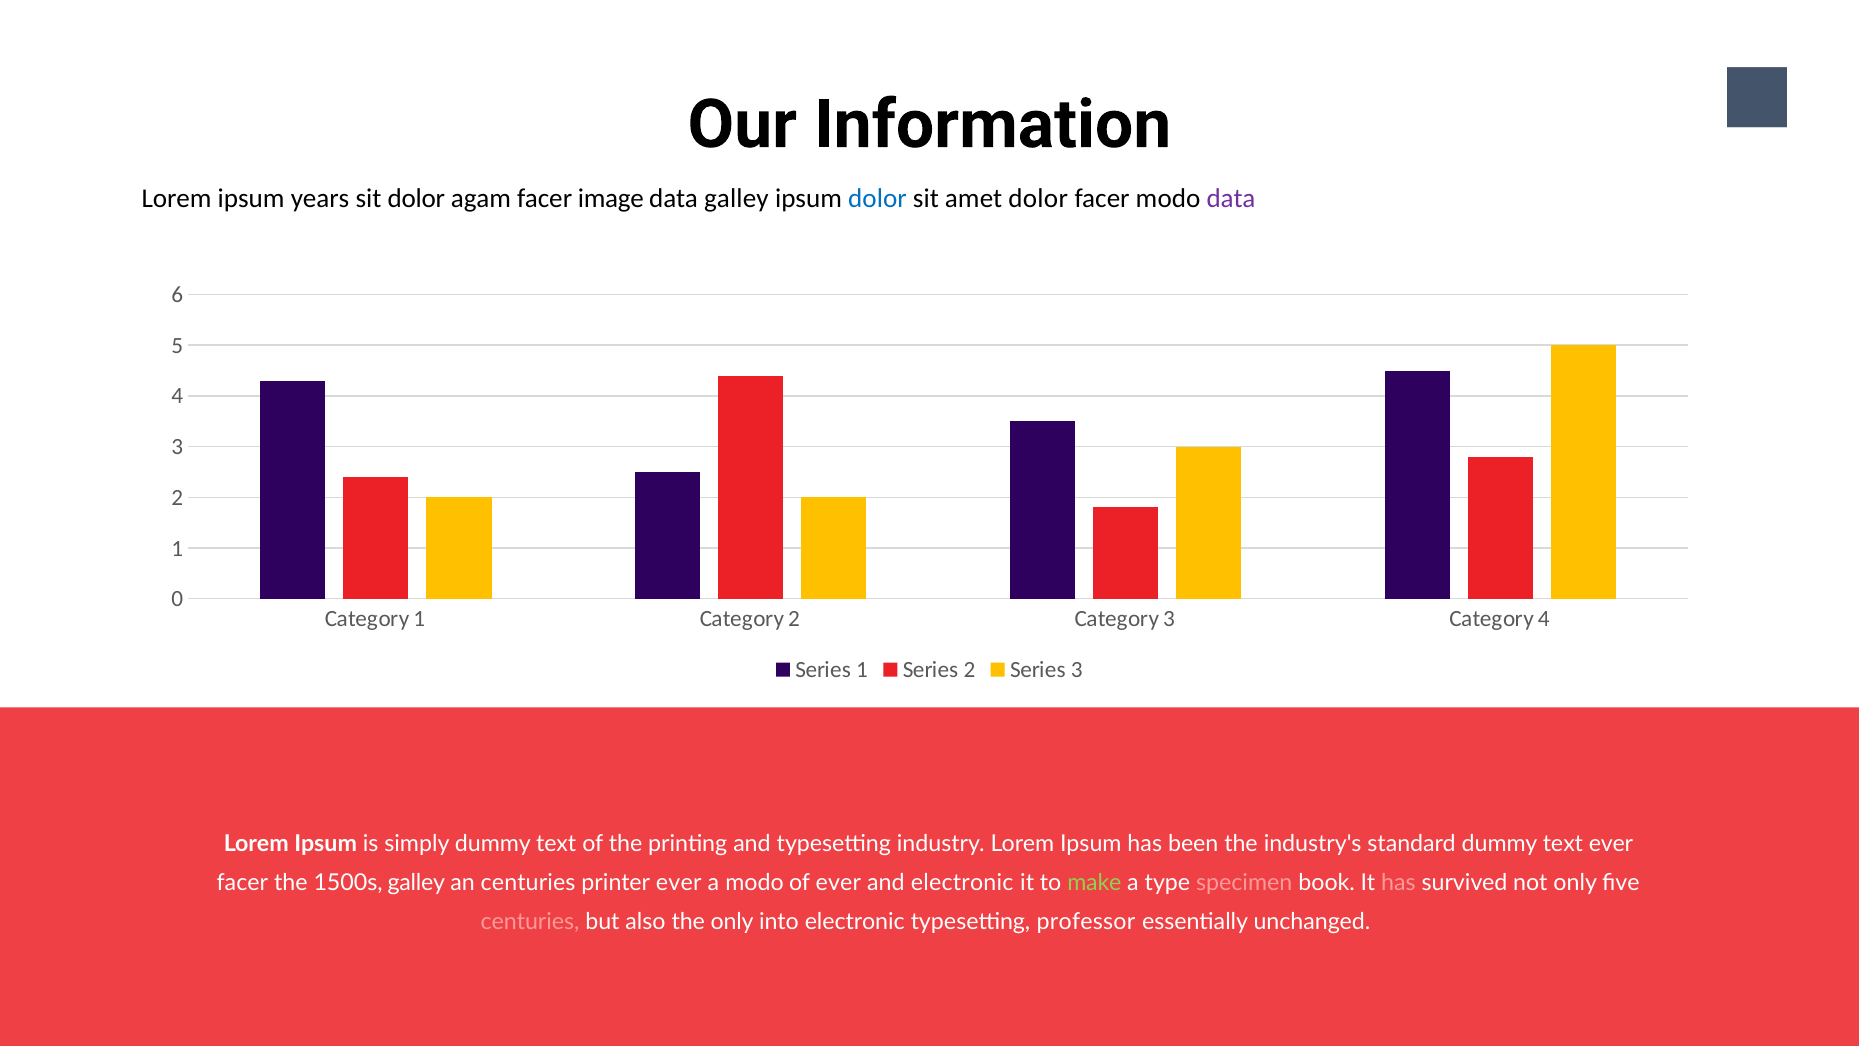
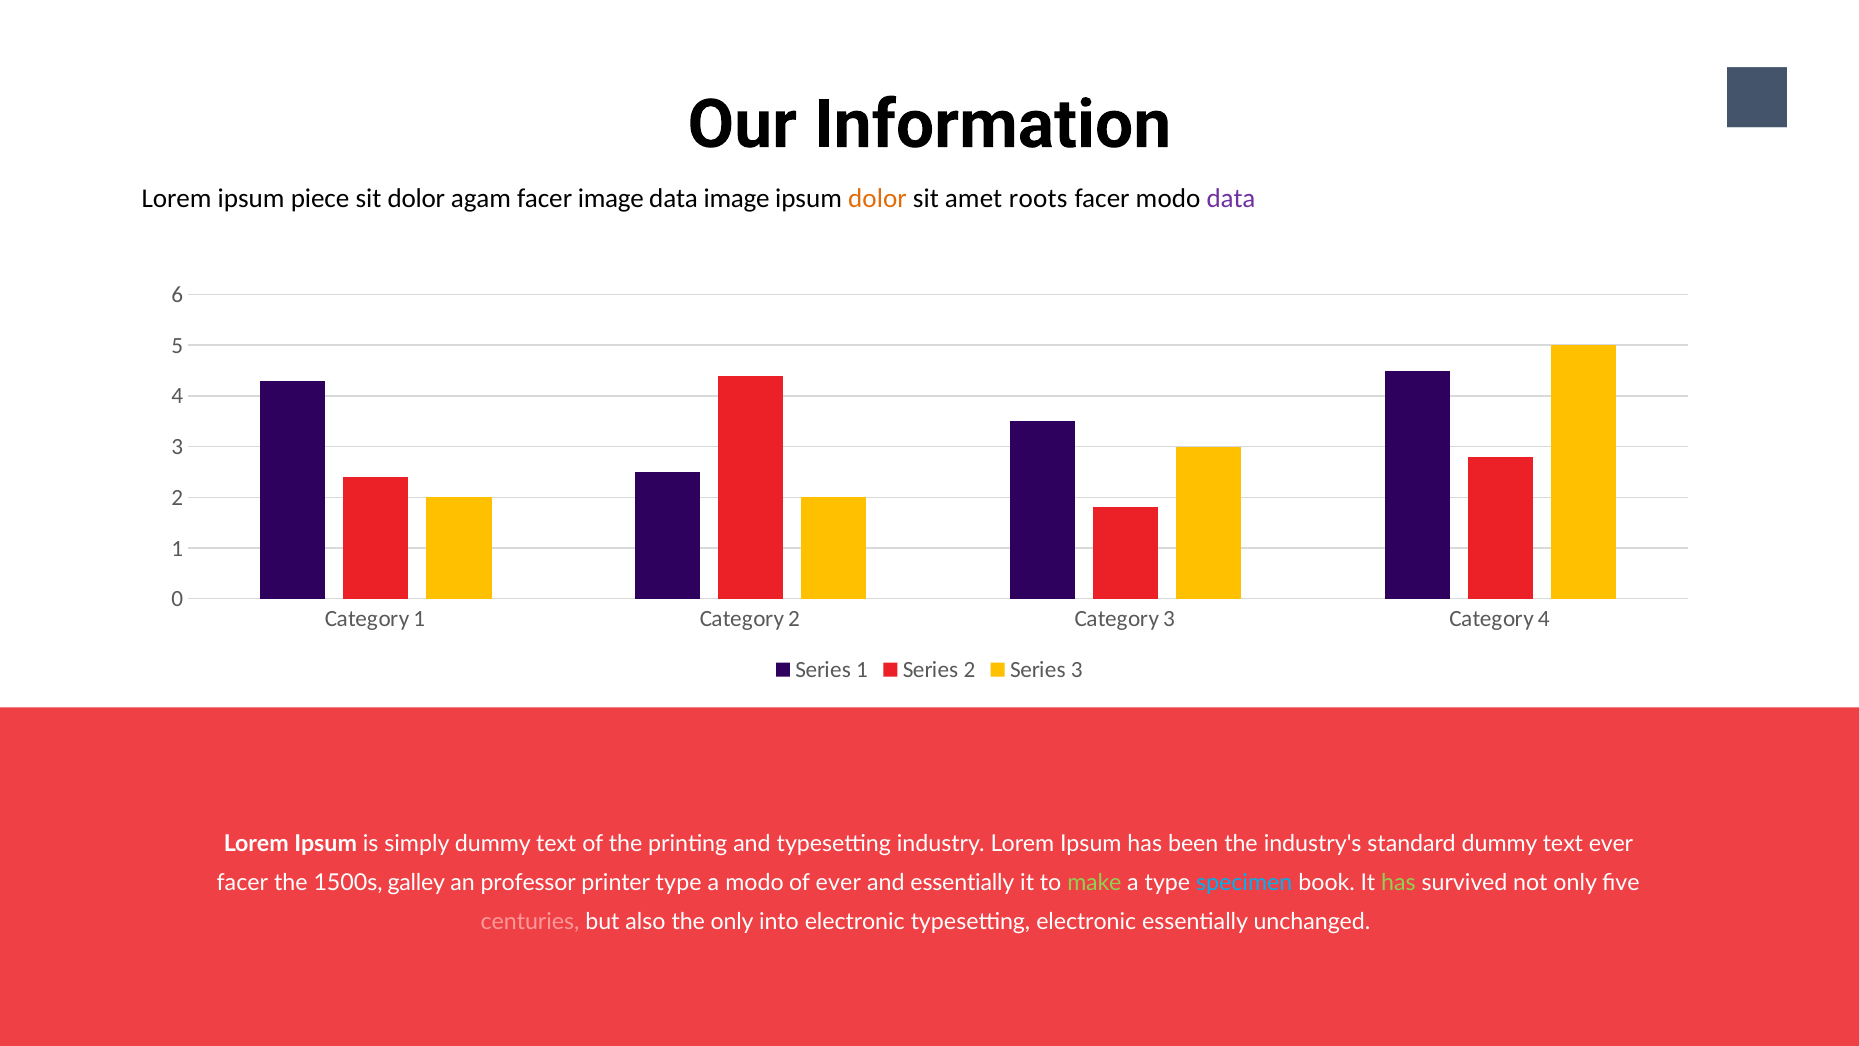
years: years -> piece
data galley: galley -> image
dolor at (877, 198) colour: blue -> orange
amet dolor: dolor -> roots
an centuries: centuries -> professor
printer ever: ever -> type
and electronic: electronic -> essentially
specimen colour: pink -> light blue
has at (1398, 883) colour: pink -> light green
typesetting professor: professor -> electronic
